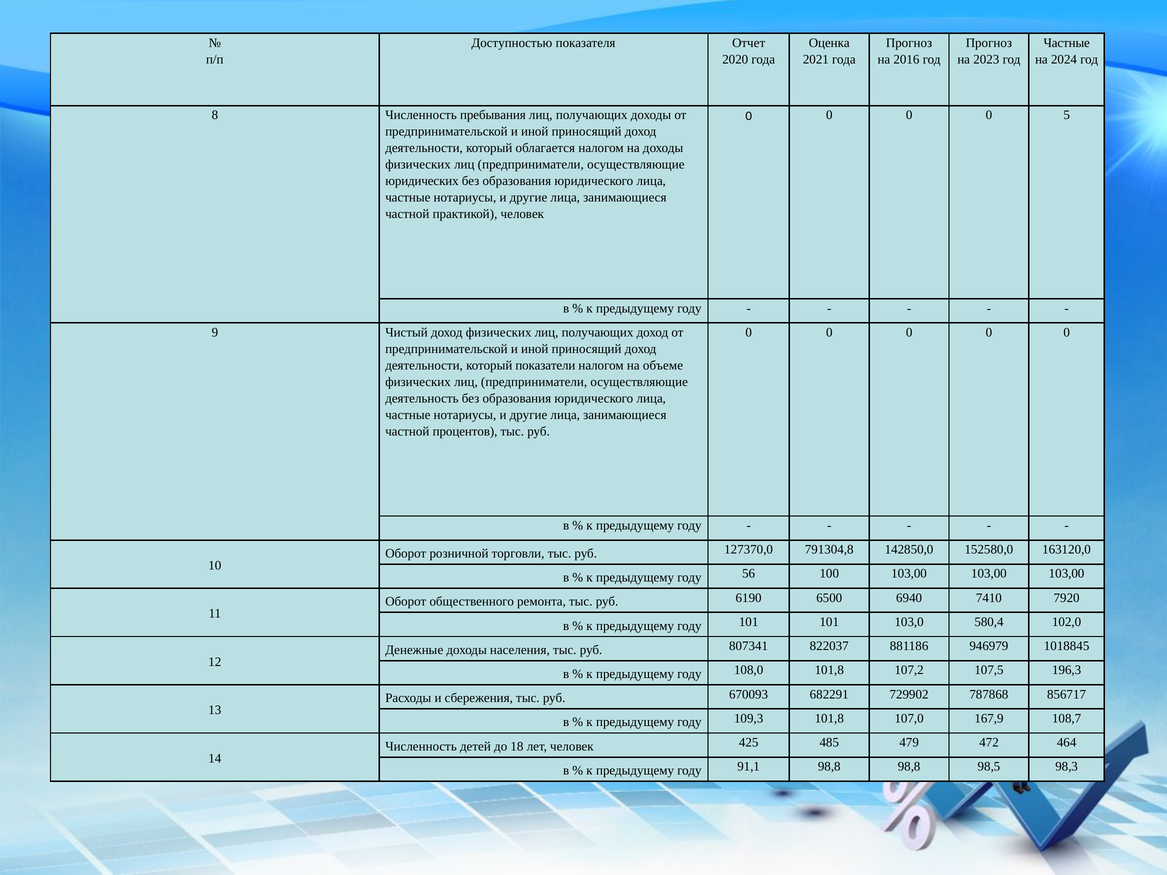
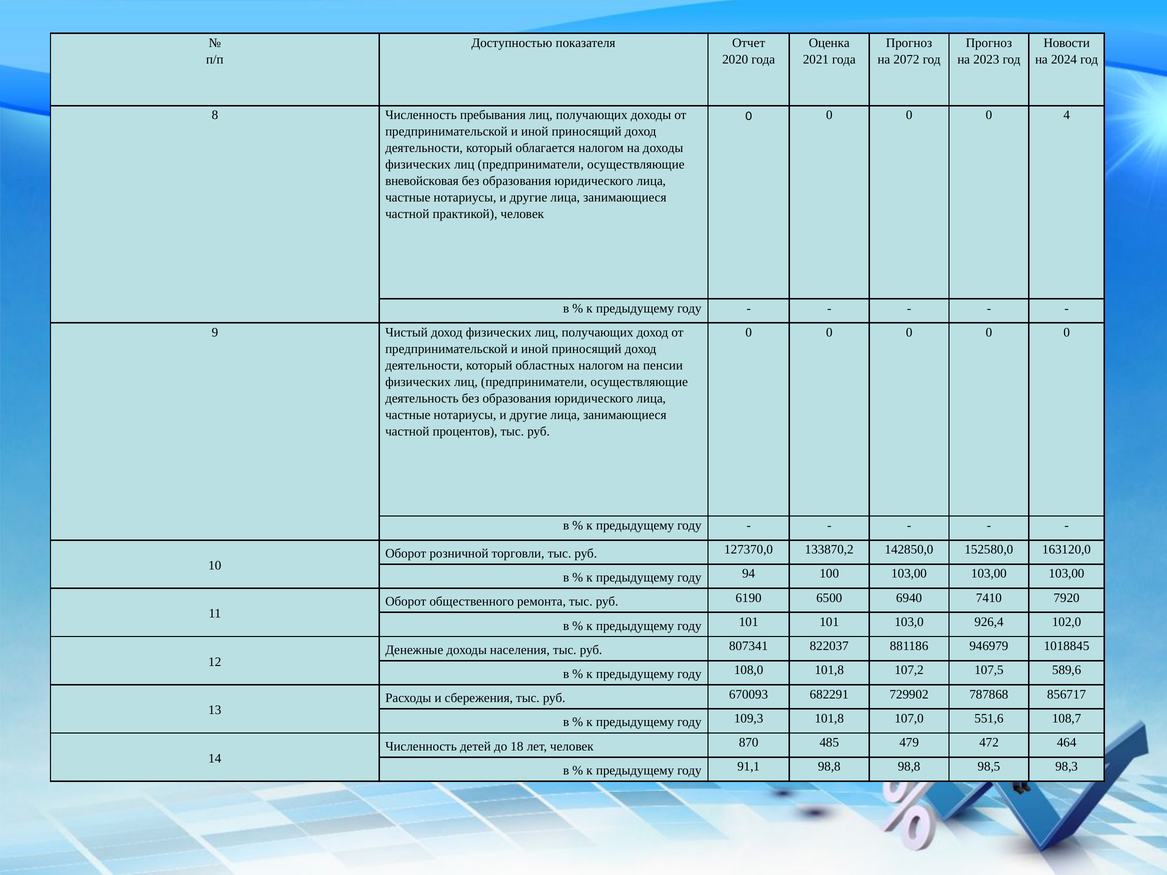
Частные at (1067, 43): Частные -> Новости
2016: 2016 -> 2072
5: 5 -> 4
юридических: юридических -> вневойсковая
показатели: показатели -> областных
объеме: объеме -> пенсии
791304,8: 791304,8 -> 133870,2
56: 56 -> 94
580,4: 580,4 -> 926,4
196,3: 196,3 -> 589,6
167,9: 167,9 -> 551,6
425: 425 -> 870
